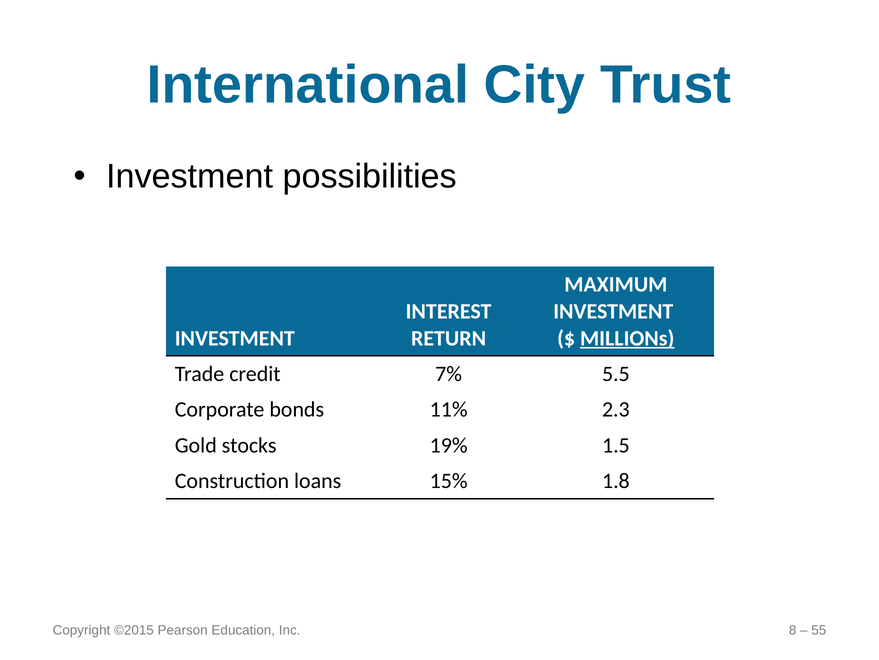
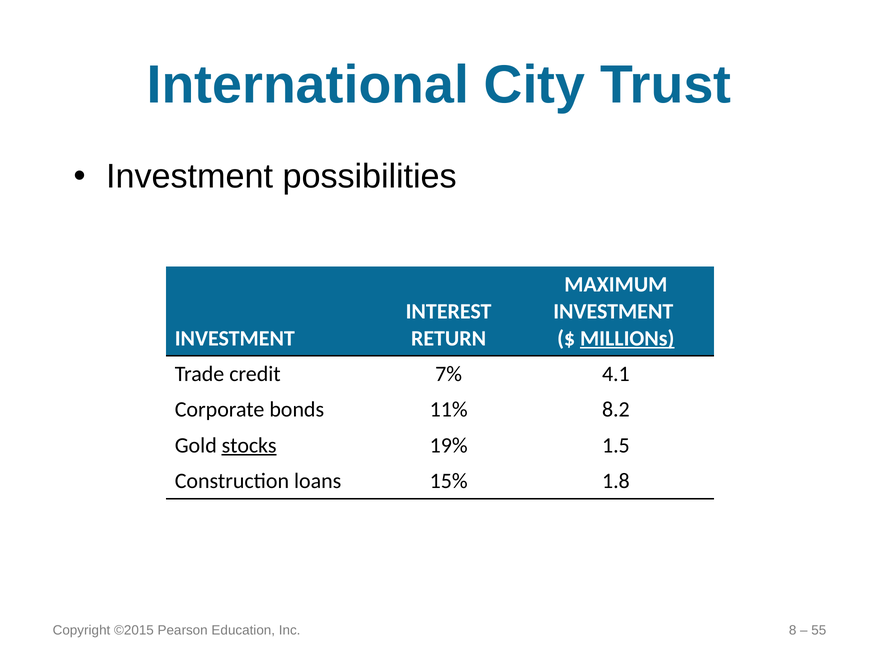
5.5: 5.5 -> 4.1
2.3: 2.3 -> 8.2
stocks underline: none -> present
